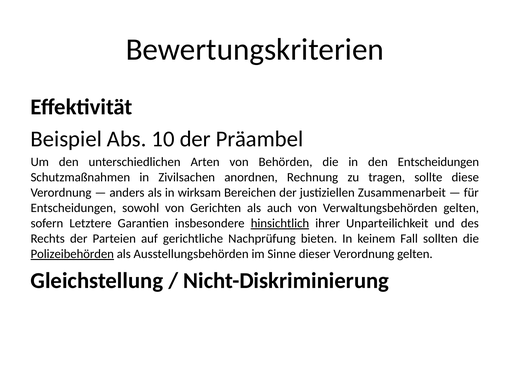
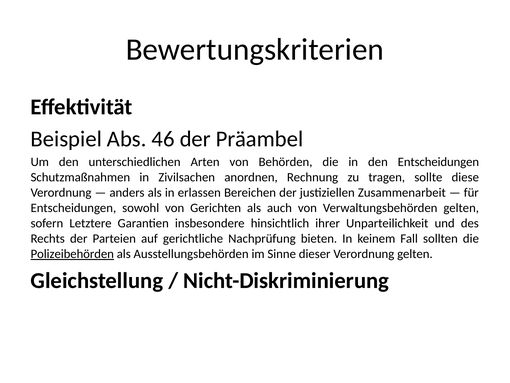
10: 10 -> 46
wirksam: wirksam -> erlassen
hinsichtlich underline: present -> none
